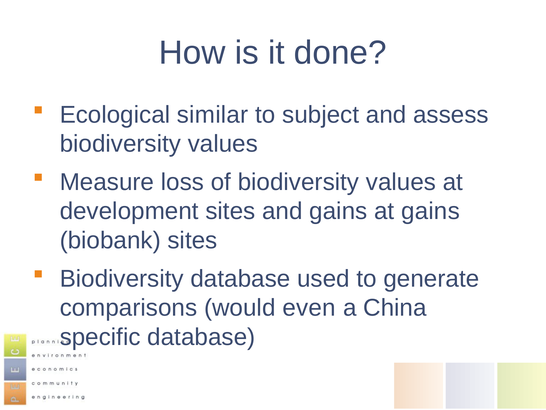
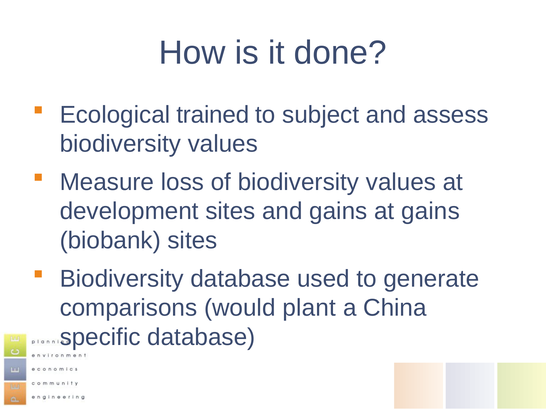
similar: similar -> trained
even: even -> plant
